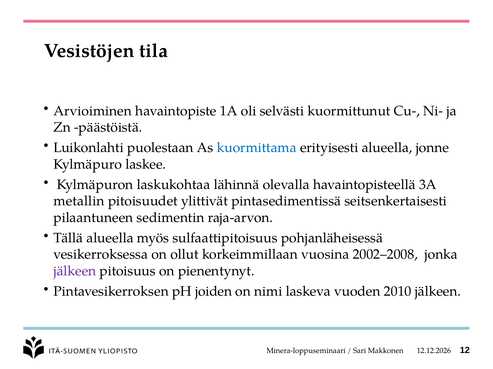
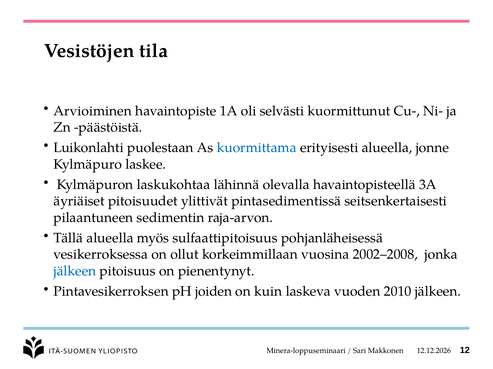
metallin: metallin -> äyriäiset
jälkeen at (75, 271) colour: purple -> blue
nimi: nimi -> kuin
